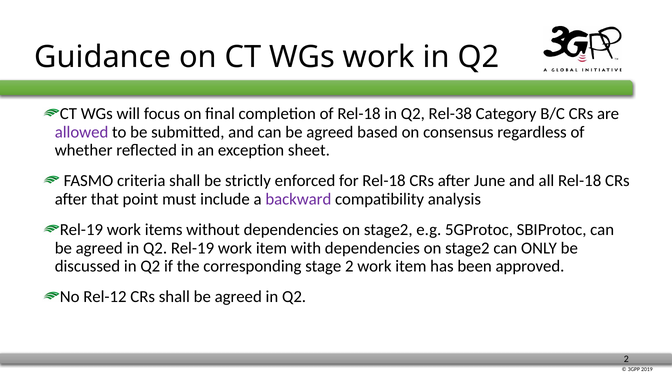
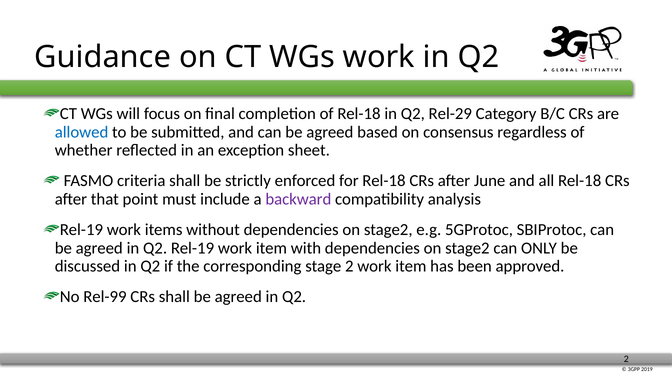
Rel-38: Rel-38 -> Rel-29
allowed colour: purple -> blue
Rel-12: Rel-12 -> Rel-99
